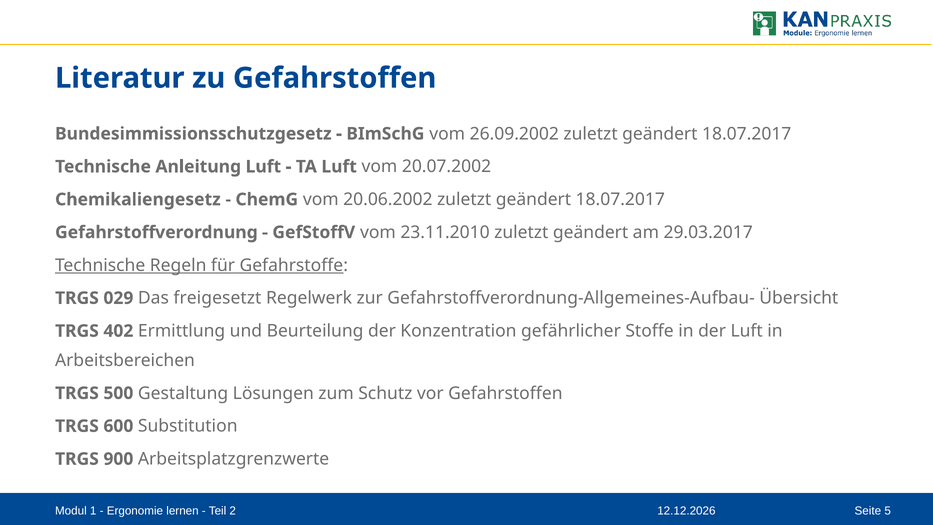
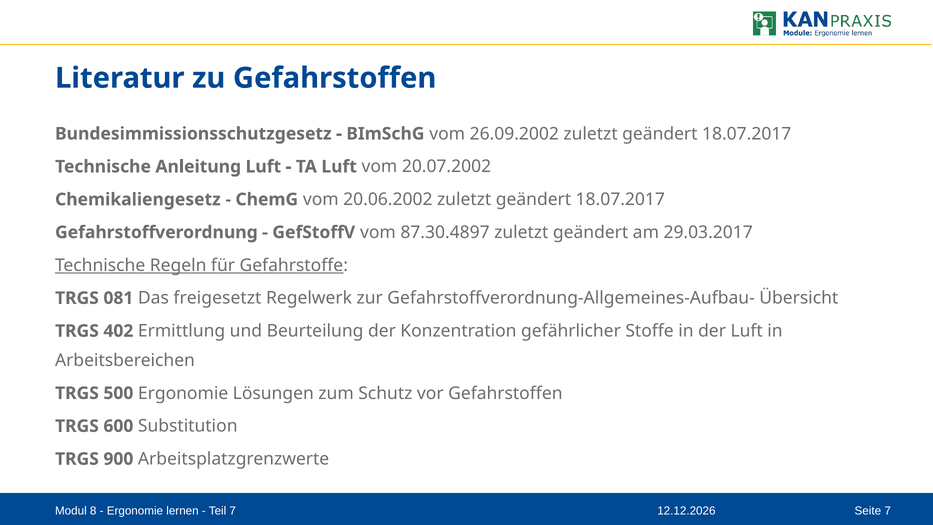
23.11.2010: 23.11.2010 -> 87.30.4897
029: 029 -> 081
500 Gestaltung: Gestaltung -> Ergonomie
1: 1 -> 8
Teil 2: 2 -> 7
Seite 5: 5 -> 7
